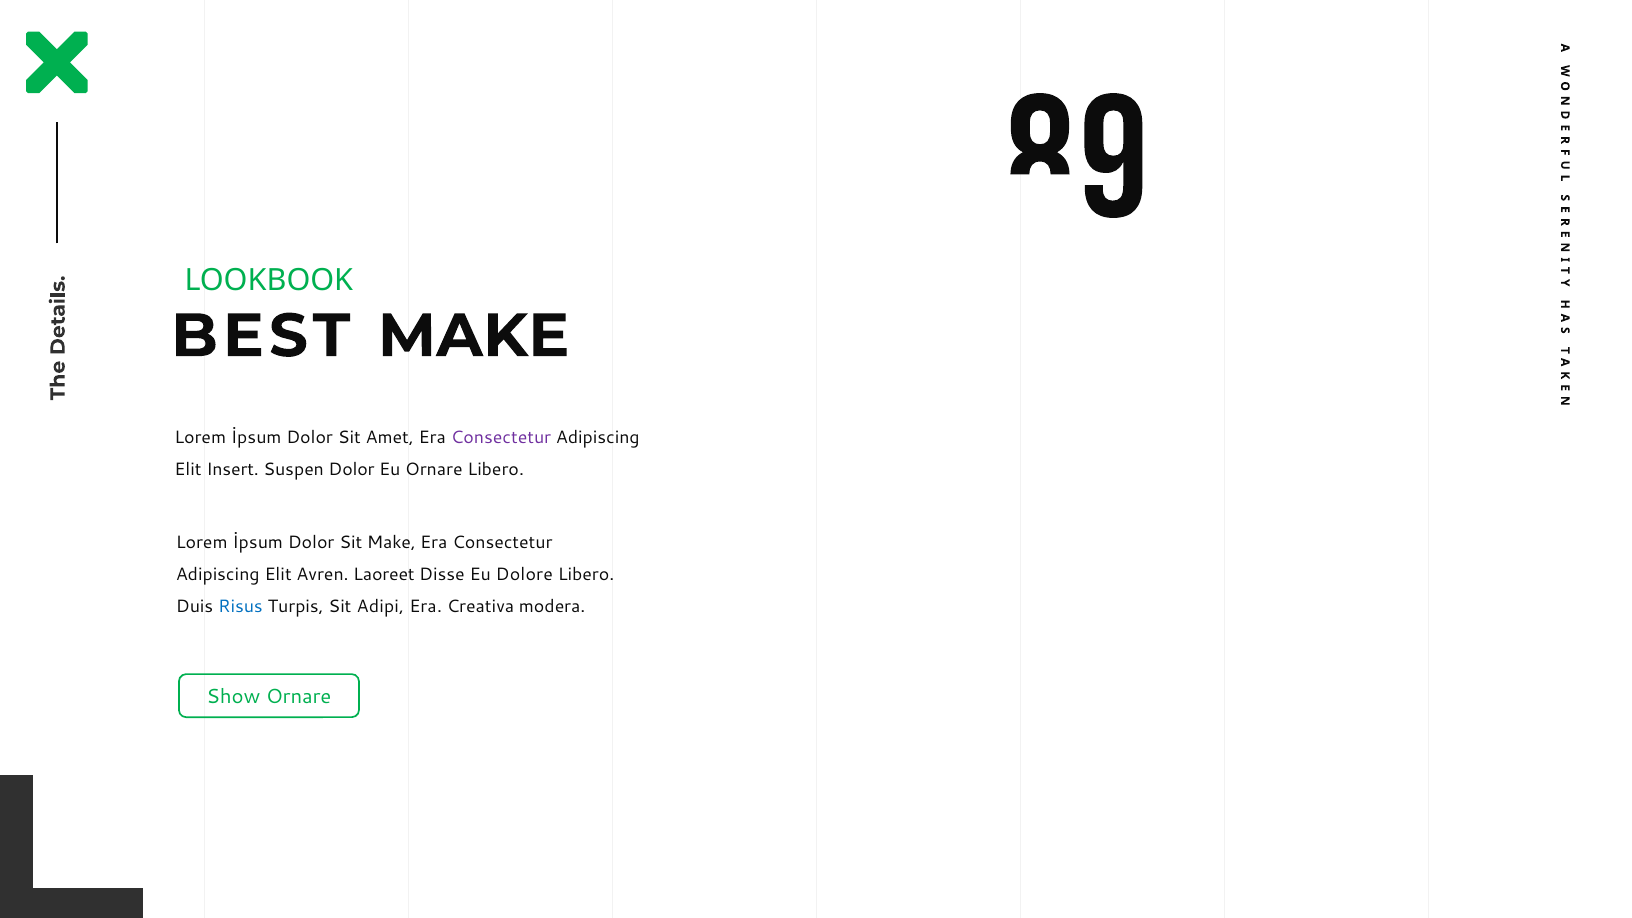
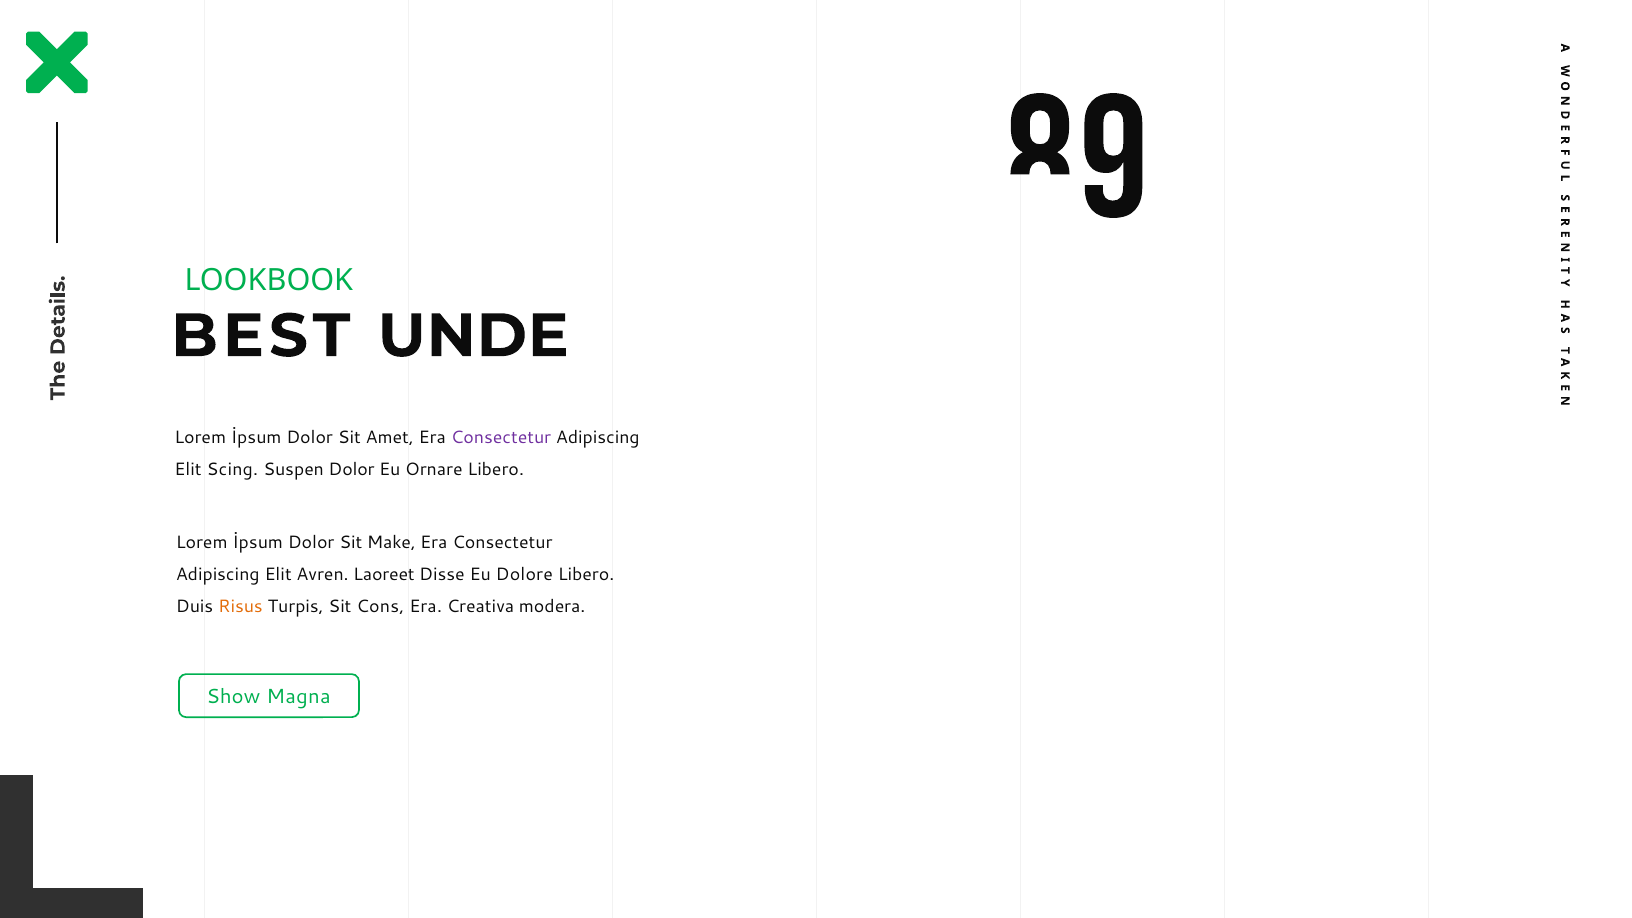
BEST MAKE: MAKE -> UNDE
Insert: Insert -> Scing
Risus colour: blue -> orange
Adipi: Adipi -> Cons
Show Ornare: Ornare -> Magna
